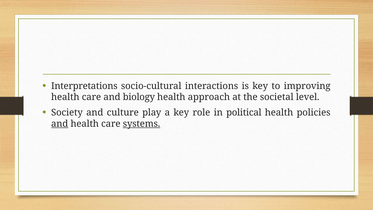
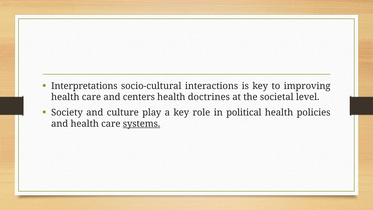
biology: biology -> centers
approach: approach -> doctrines
and at (60, 124) underline: present -> none
